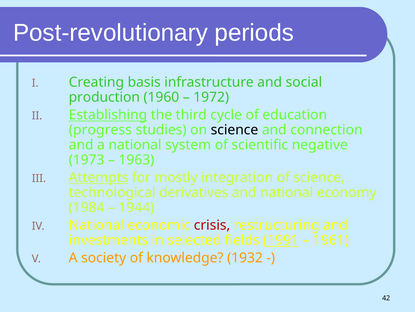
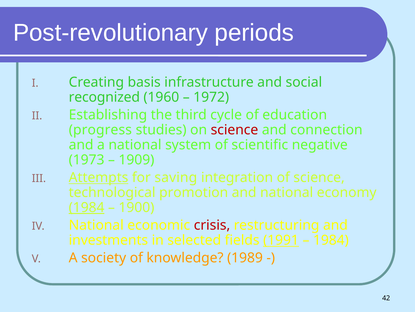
production: production -> recognized
Establishing underline: present -> none
science at (234, 130) colour: black -> red
1963: 1963 -> 1909
mostly: mostly -> saving
derivatives: derivatives -> promotion
1984 at (87, 207) underline: none -> present
1944: 1944 -> 1900
1961 at (331, 240): 1961 -> 1984
1932: 1932 -> 1989
